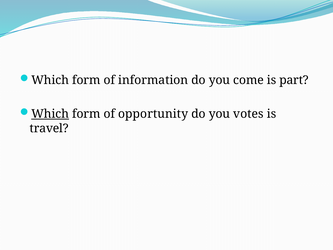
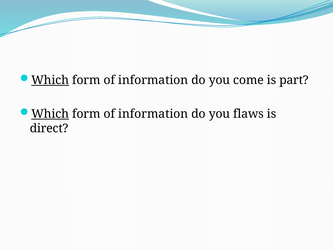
Which at (50, 80) underline: none -> present
opportunity at (153, 114): opportunity -> information
votes: votes -> flaws
travel: travel -> direct
